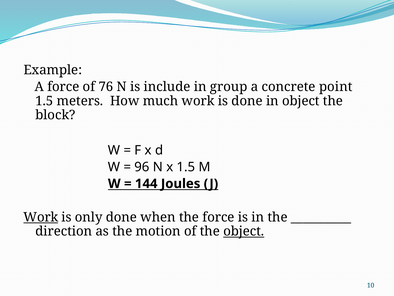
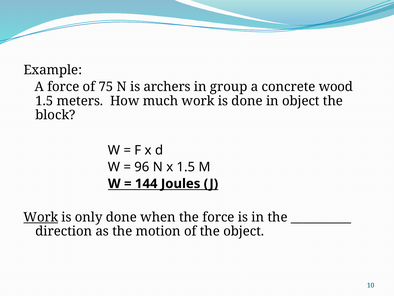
76: 76 -> 75
include: include -> archers
point: point -> wood
object at (244, 231) underline: present -> none
